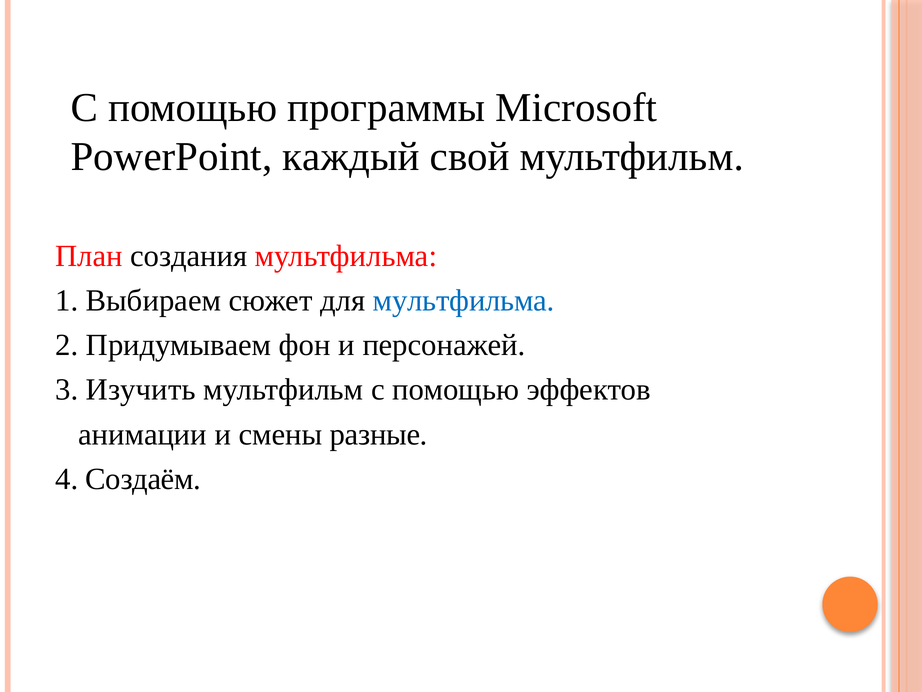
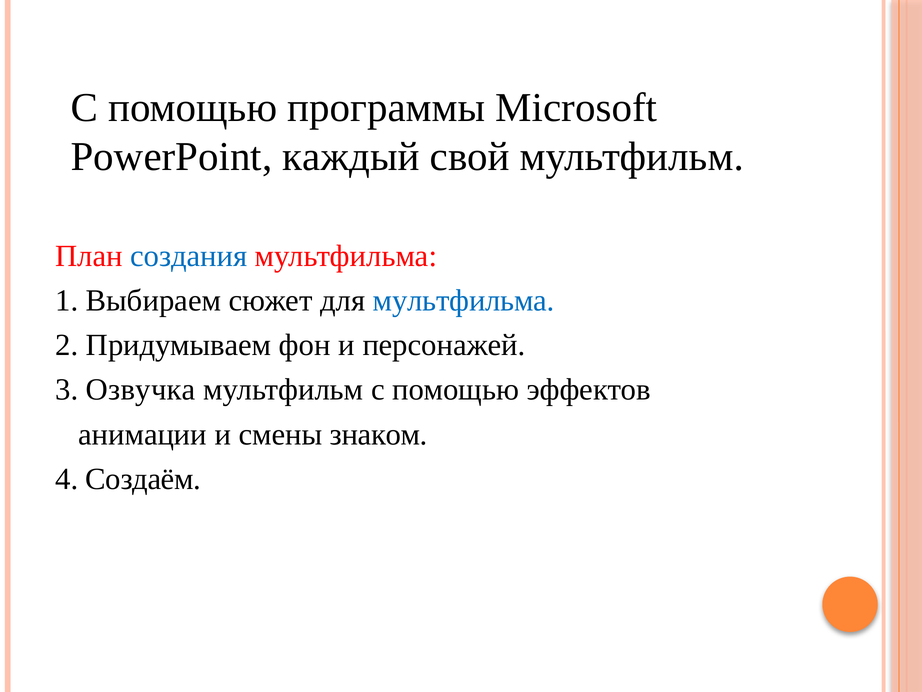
создания colour: black -> blue
Изучить: Изучить -> Озвучка
разные: разные -> знаком
